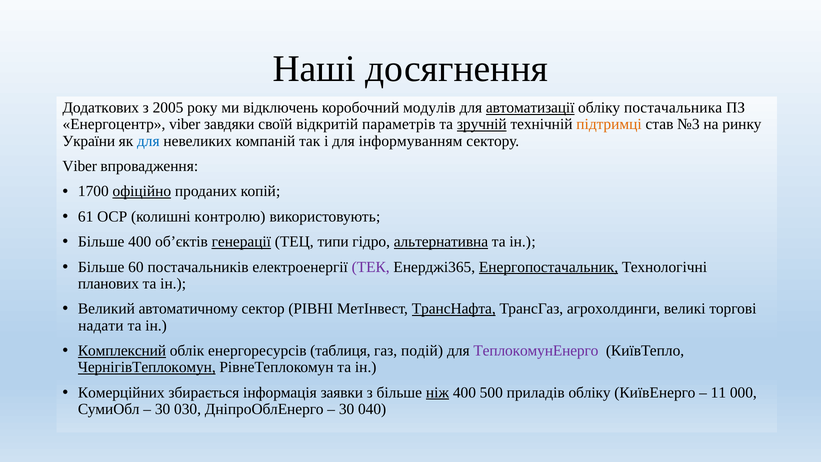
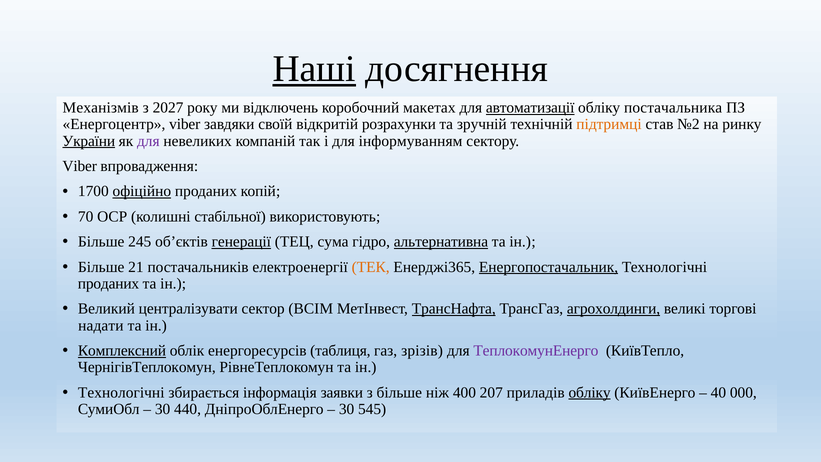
Наші underline: none -> present
Додаткових: Додаткових -> Механізмів
2005: 2005 -> 2027
модулів: модулів -> макетах
параметрів: параметрів -> розрахунки
зручній underline: present -> none
№3: №3 -> №2
України underline: none -> present
для at (148, 141) colour: blue -> purple
61: 61 -> 70
контролю: контролю -> стабільної
Більше 400: 400 -> 245
типи: типи -> сума
60: 60 -> 21
ТЕК colour: purple -> orange
планових at (108, 284): планових -> проданих
автоматичному: автоматичному -> централізувати
РІВНІ: РІВНІ -> ВСІМ
агрохолдинги underline: none -> present
подій: подій -> зрізів
ЧернігівТеплокомун underline: present -> none
Комерційних at (121, 392): Комерційних -> Технологічні
ніж underline: present -> none
500: 500 -> 207
обліку at (590, 392) underline: none -> present
11: 11 -> 40
030: 030 -> 440
040: 040 -> 545
